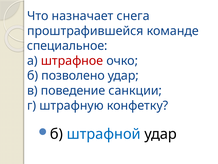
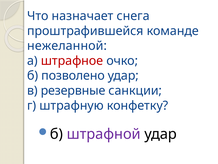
специальное: специальное -> нежеланной
поведение: поведение -> резервные
штрафной colour: blue -> purple
